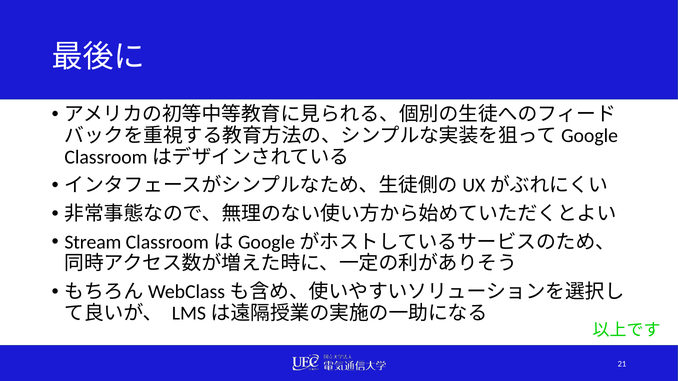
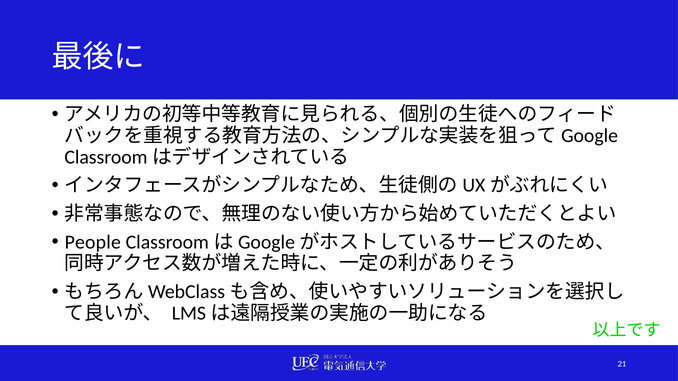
Stream: Stream -> People
